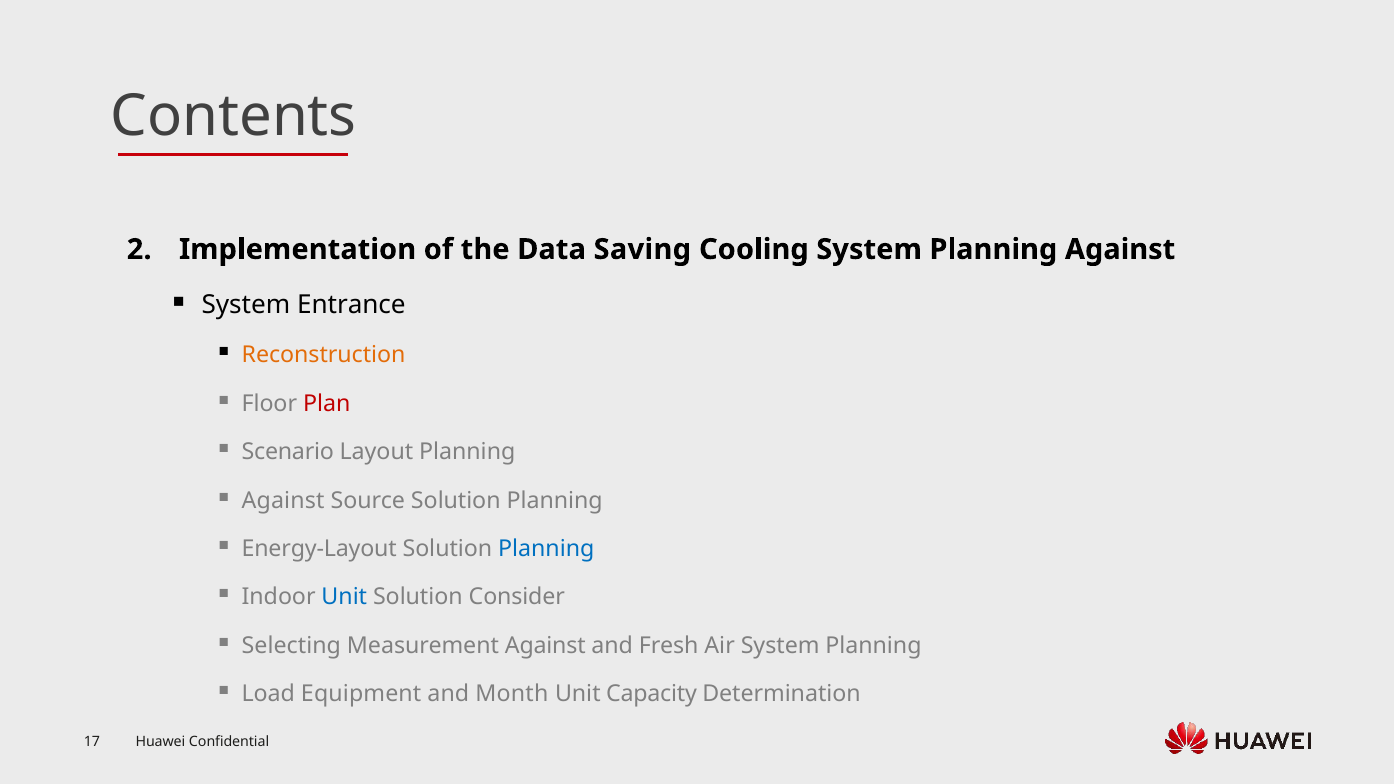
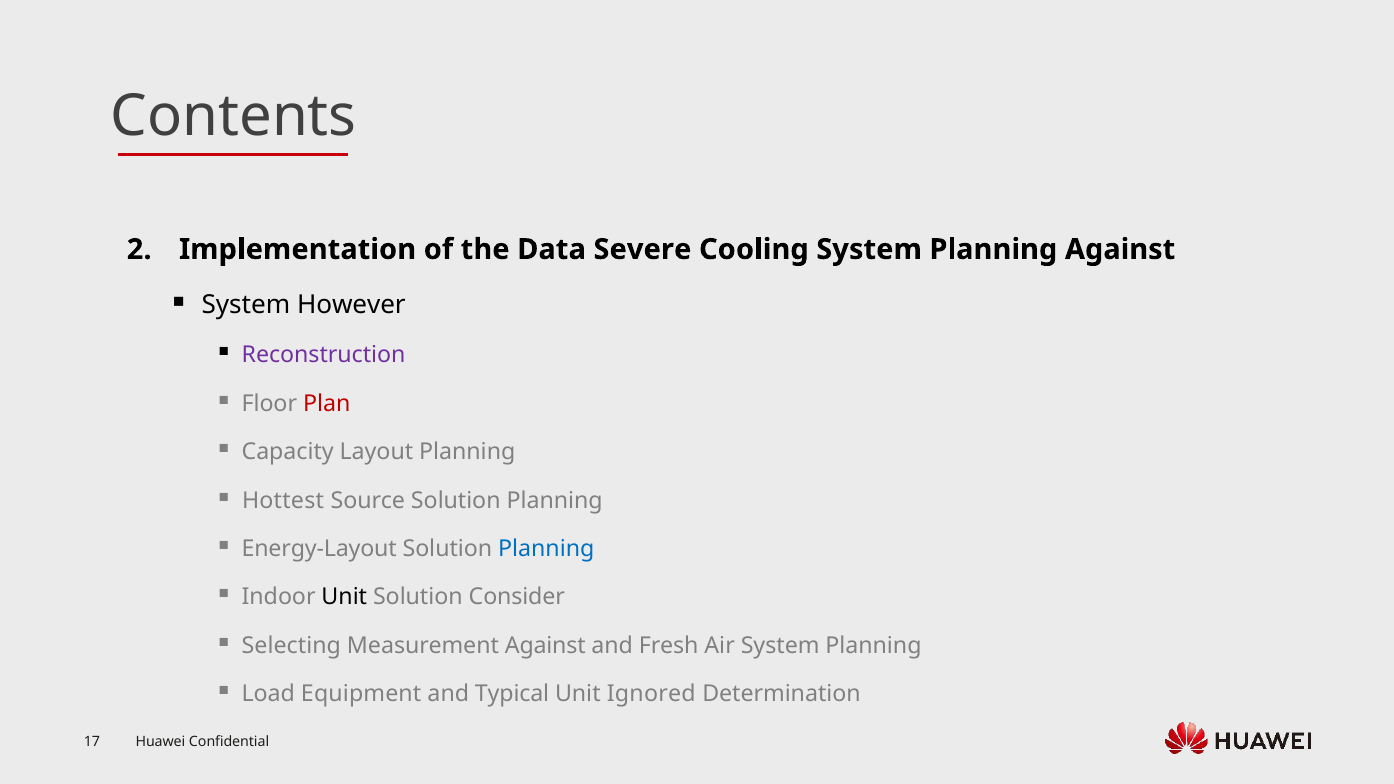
Saving: Saving -> Severe
Entrance: Entrance -> However
Reconstruction colour: orange -> purple
Scenario: Scenario -> Capacity
Against at (283, 500): Against -> Hottest
Unit at (344, 597) colour: blue -> black
Month: Month -> Typical
Capacity: Capacity -> Ignored
